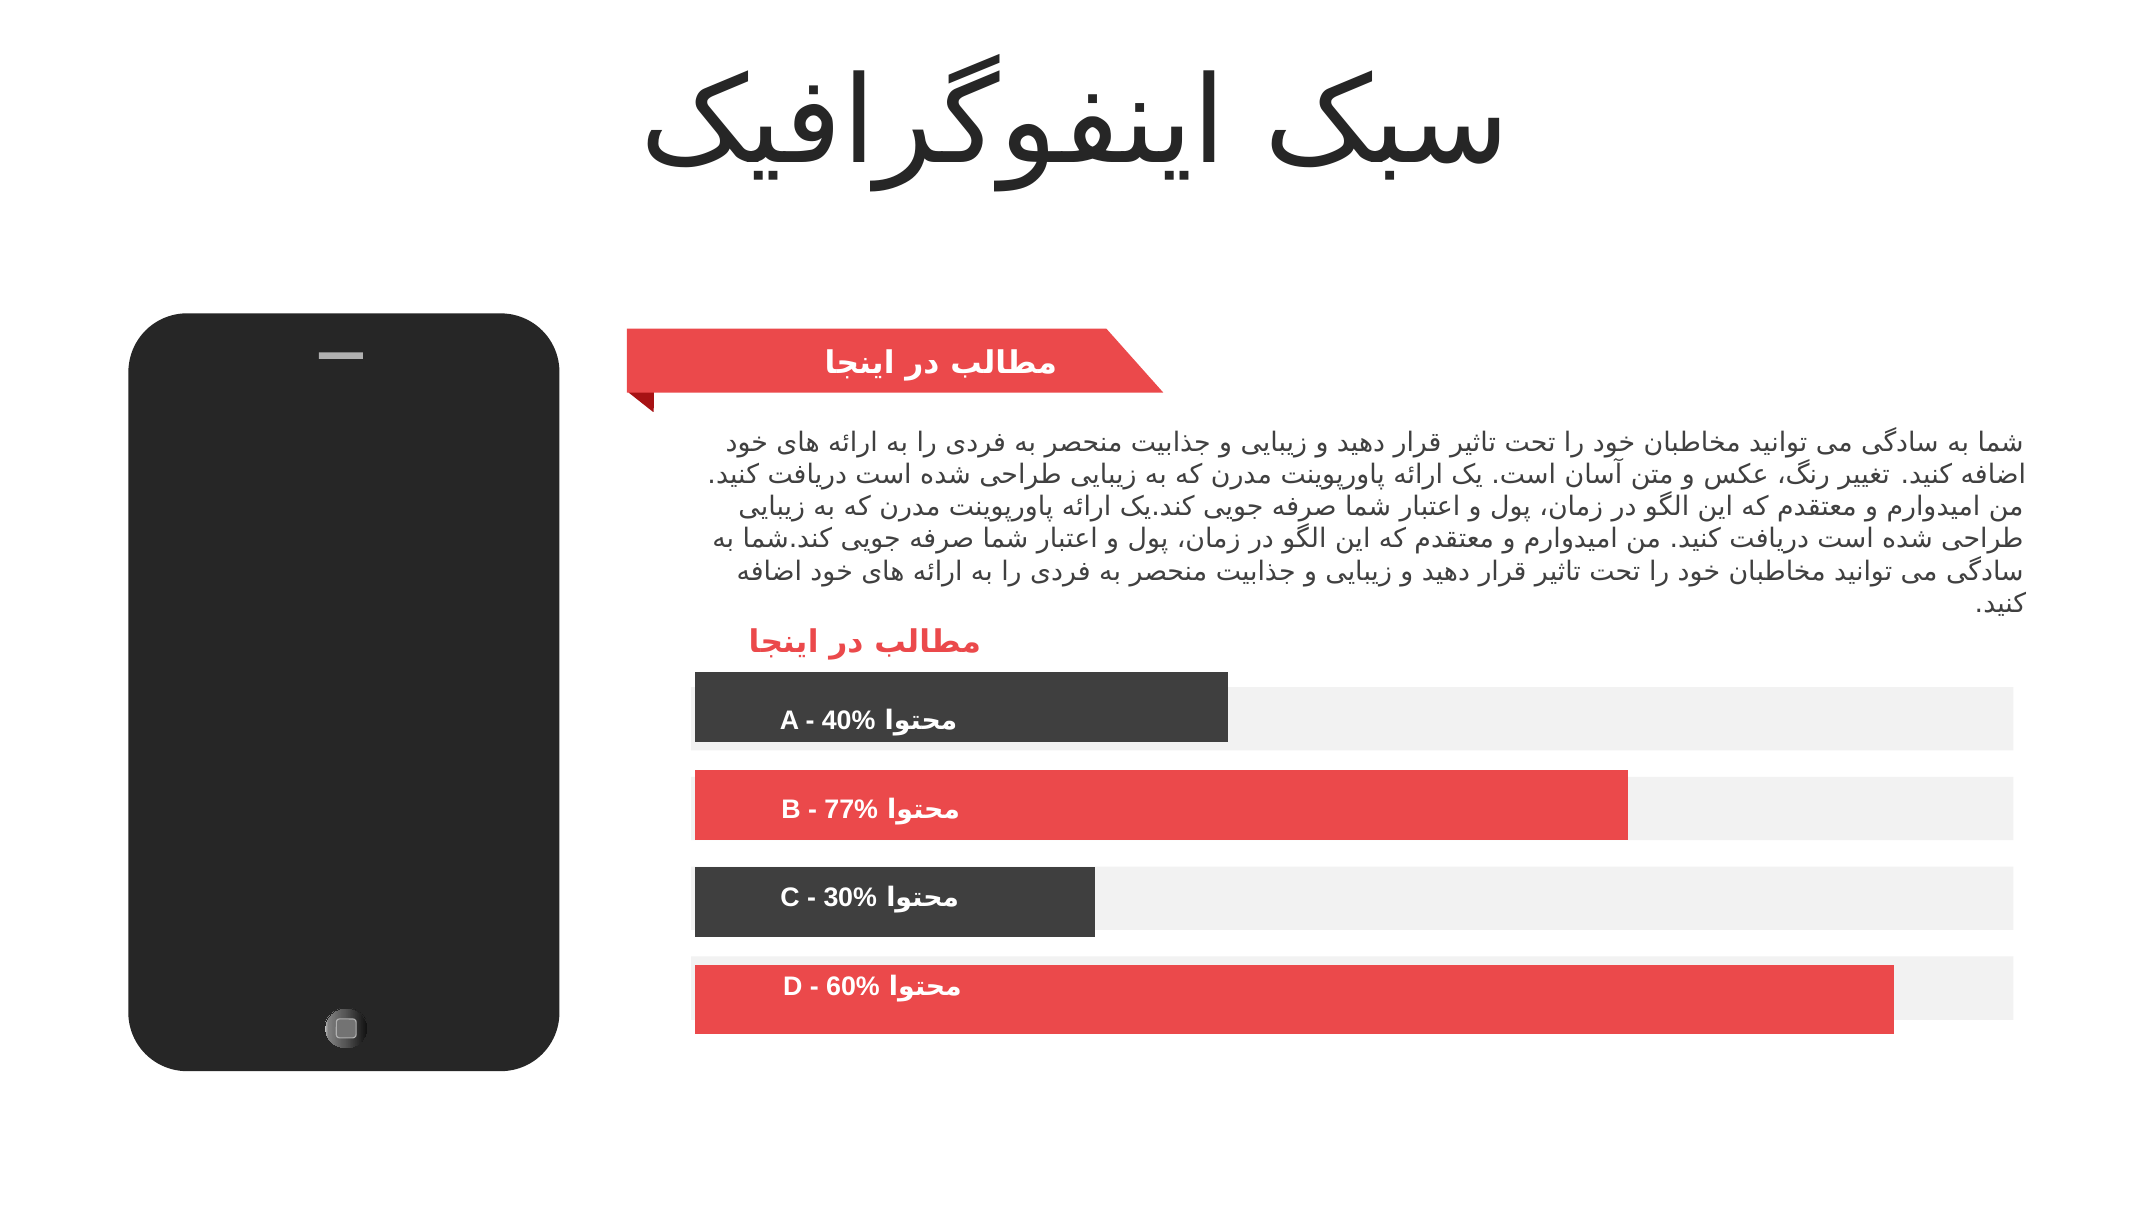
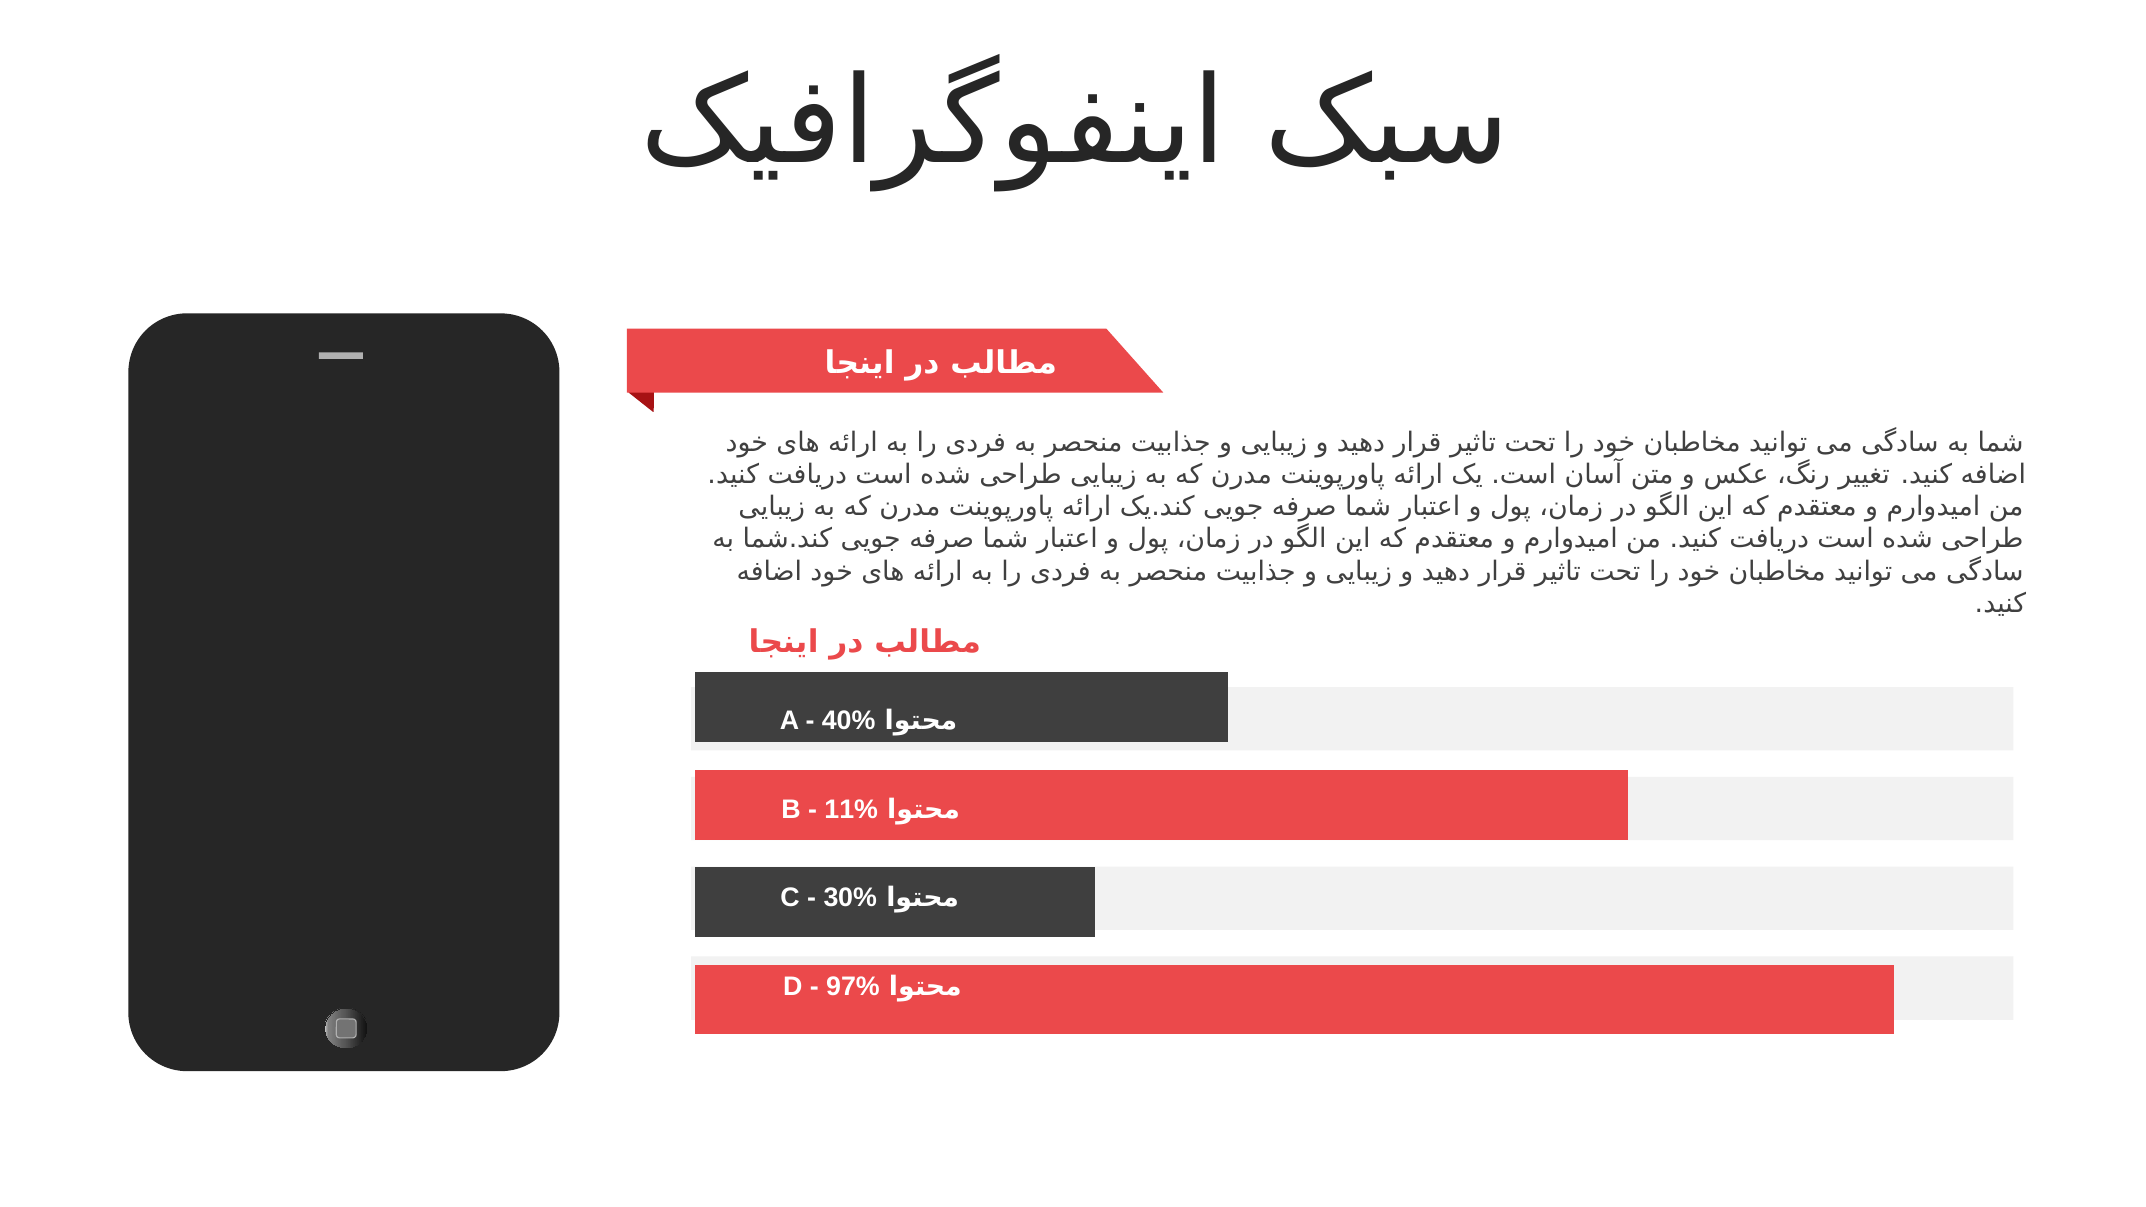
77%: 77% -> 11%
60%: 60% -> 97%
